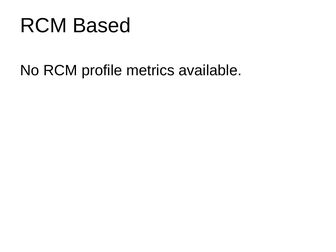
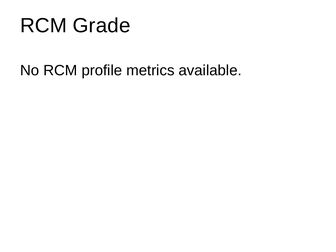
Based: Based -> Grade
